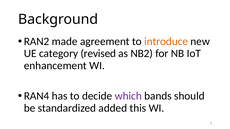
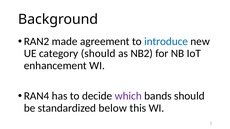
introduce colour: orange -> blue
category revised: revised -> should
added: added -> below
